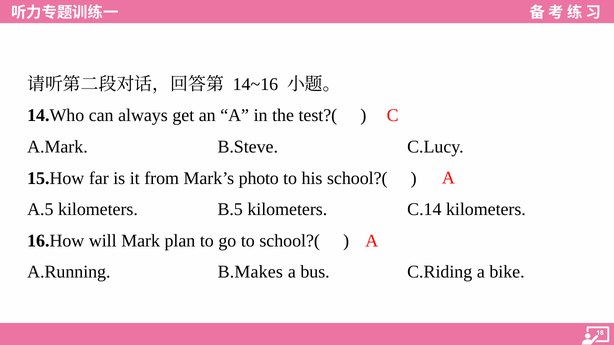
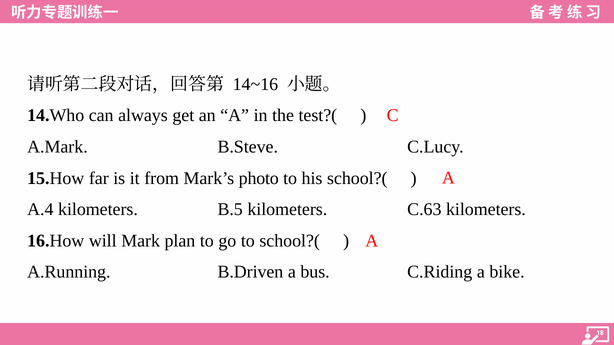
A.5: A.5 -> A.4
C.14: C.14 -> C.63
B.Makes: B.Makes -> B.Driven
